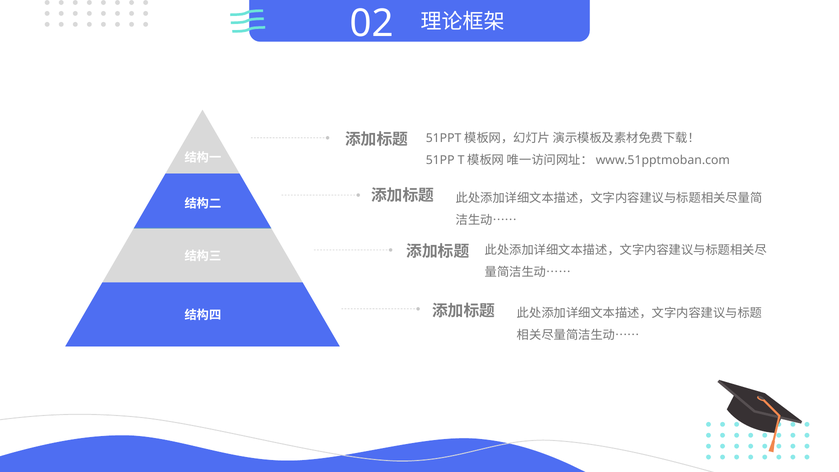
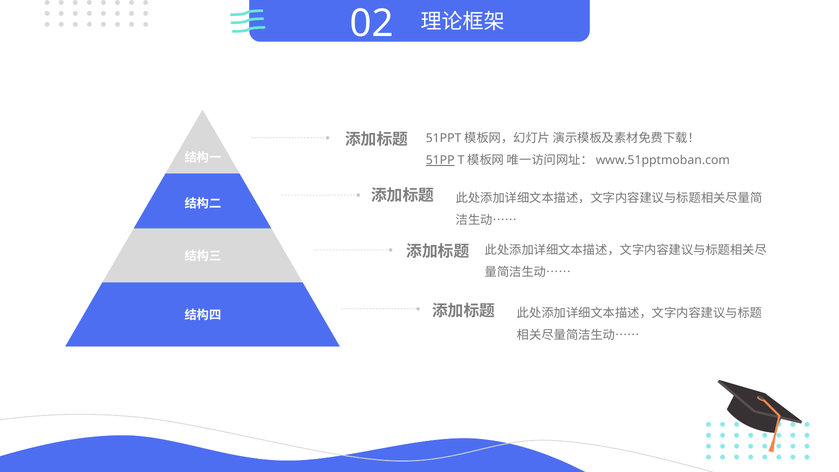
51PP underline: none -> present
